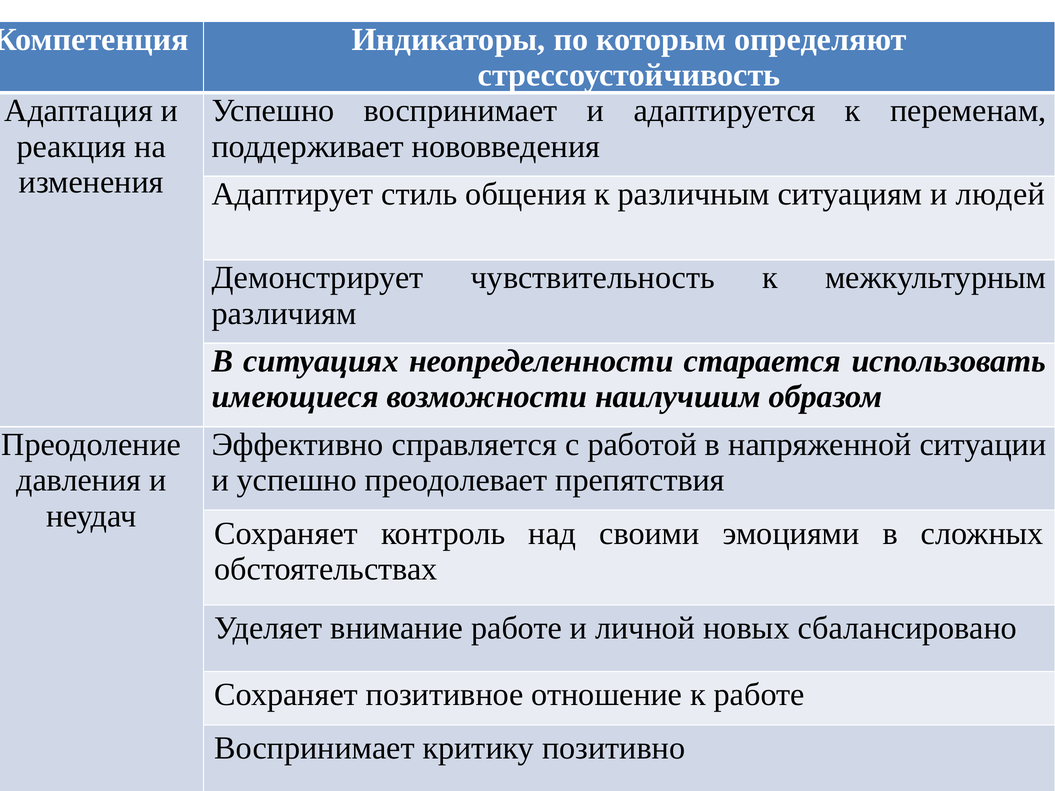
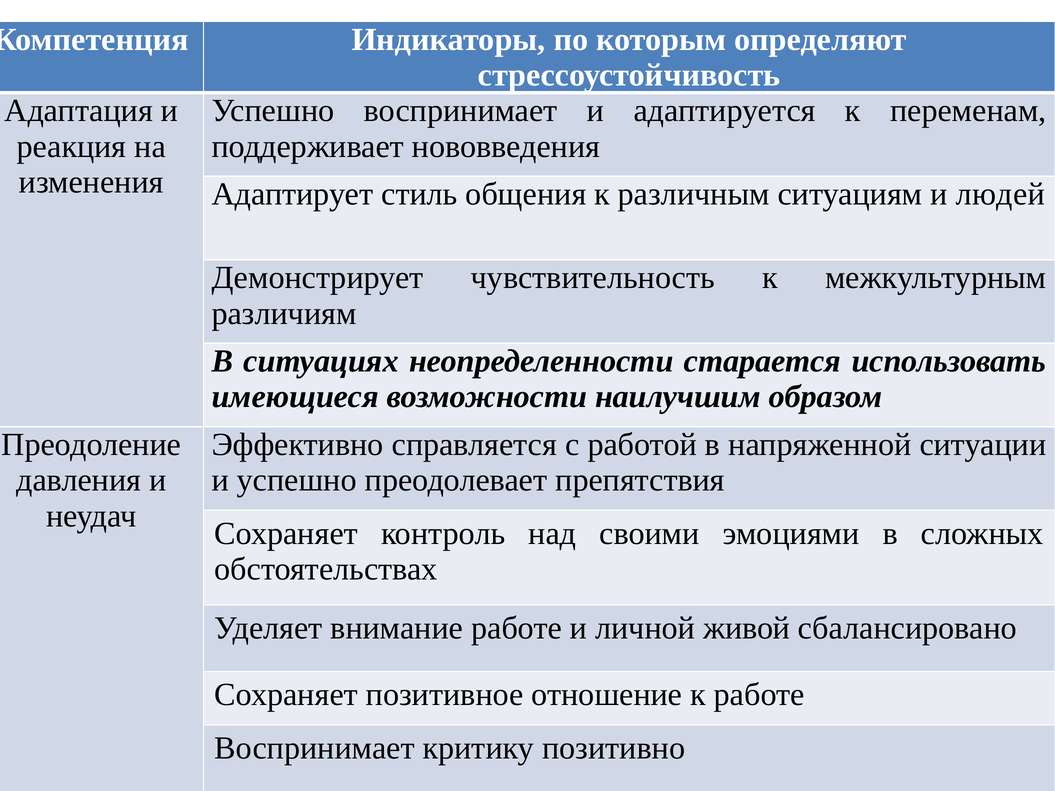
новых: новых -> живой
